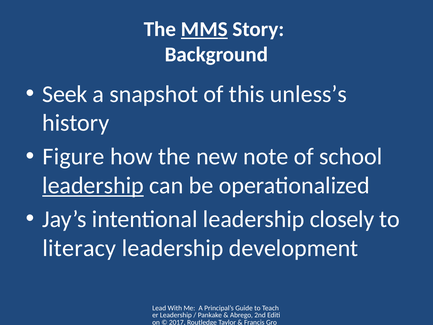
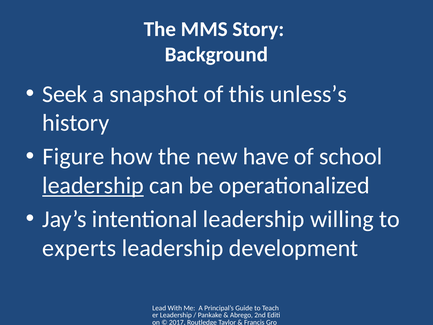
MMS underline: present -> none
note: note -> have
closely: closely -> willing
literacy: literacy -> experts
